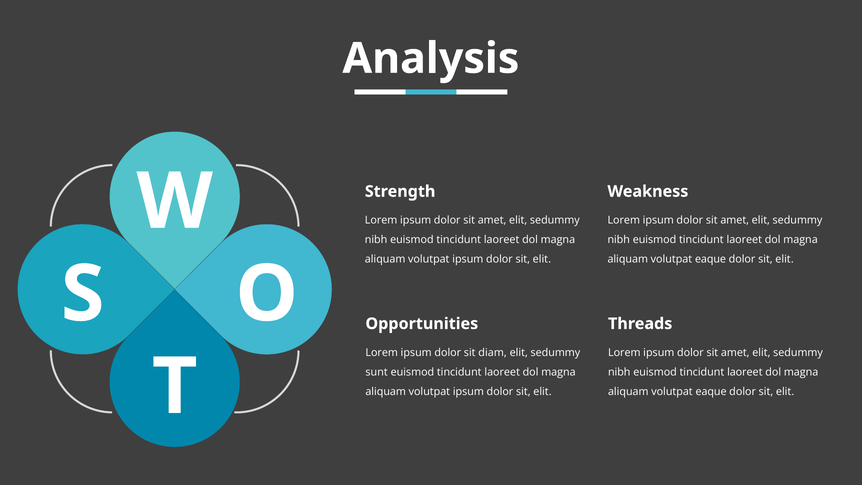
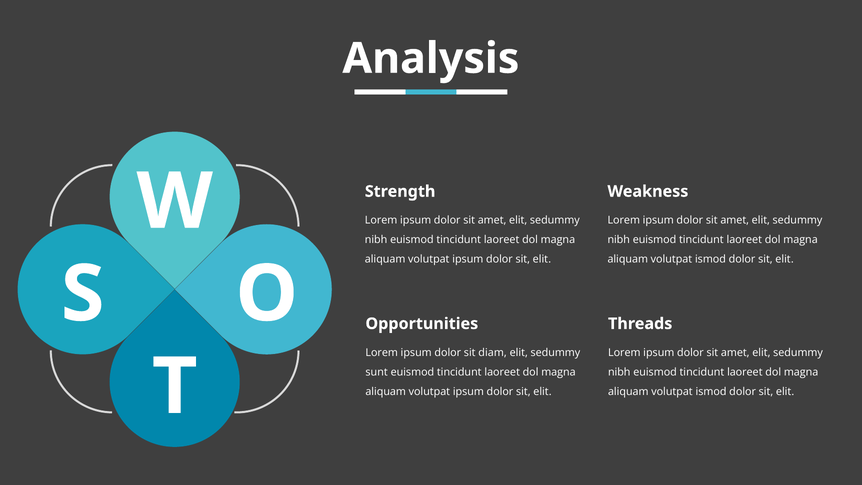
eaque at (711, 259): eaque -> ismod
eaque at (711, 391): eaque -> ismod
